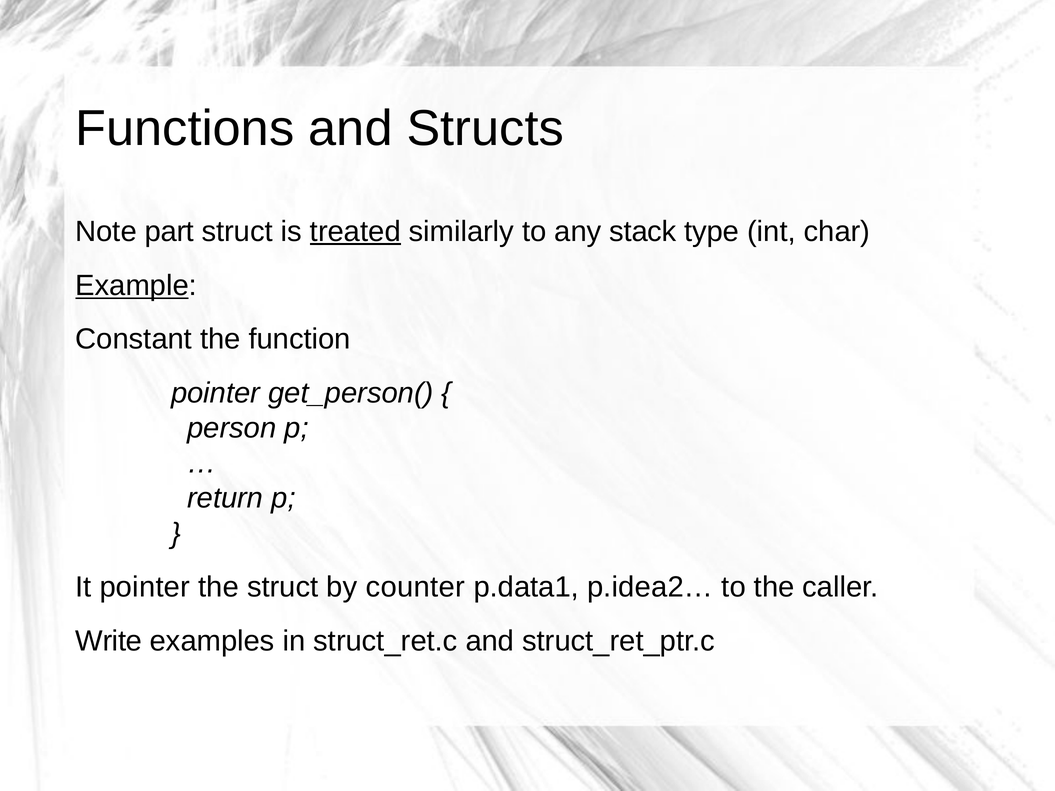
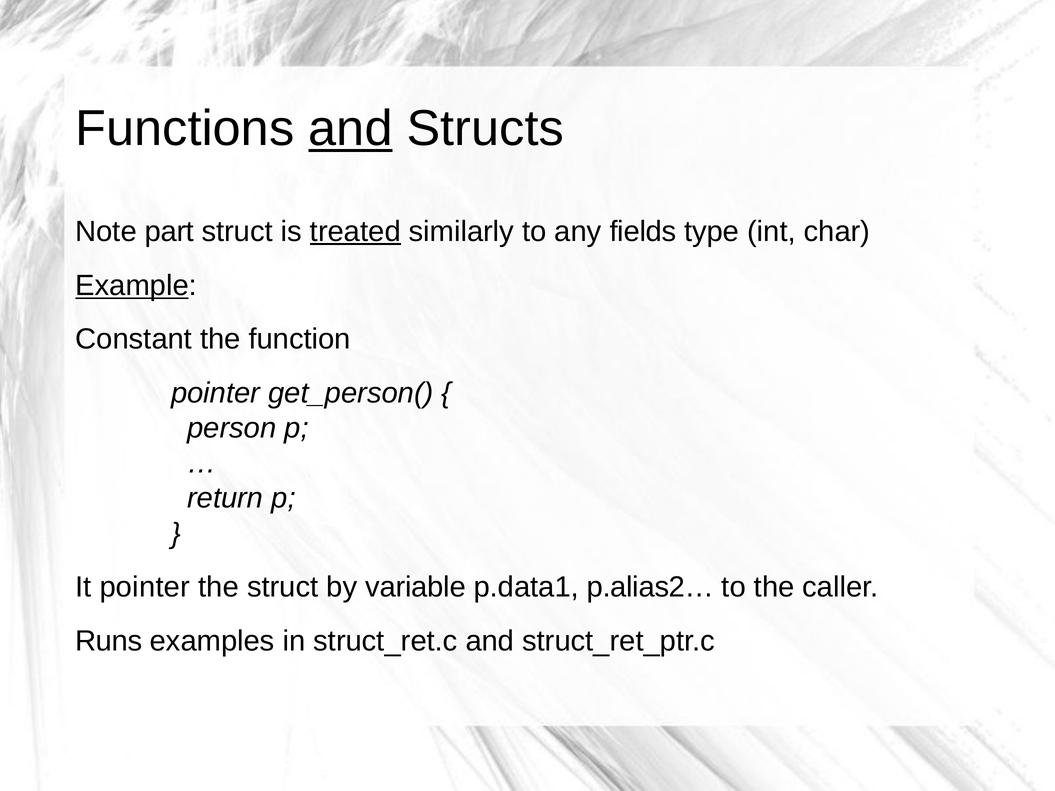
and at (351, 129) underline: none -> present
stack: stack -> fields
counter: counter -> variable
p.idea2…: p.idea2… -> p.alias2…
Write: Write -> Runs
